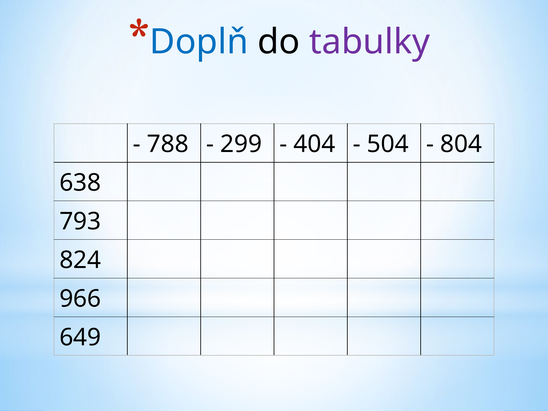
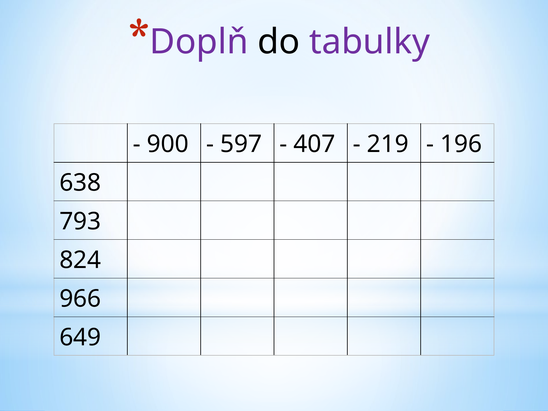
Doplň colour: blue -> purple
788: 788 -> 900
299: 299 -> 597
404: 404 -> 407
504: 504 -> 219
804: 804 -> 196
